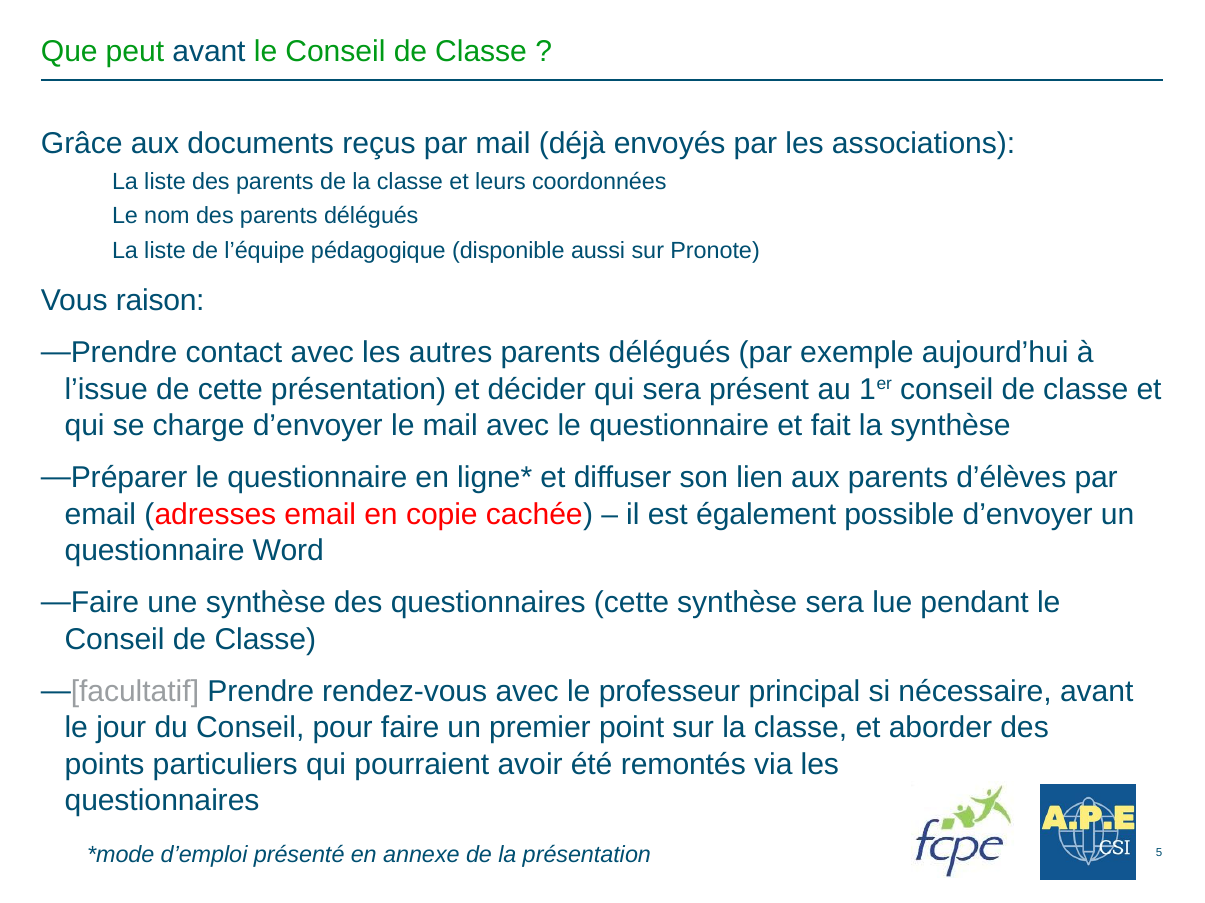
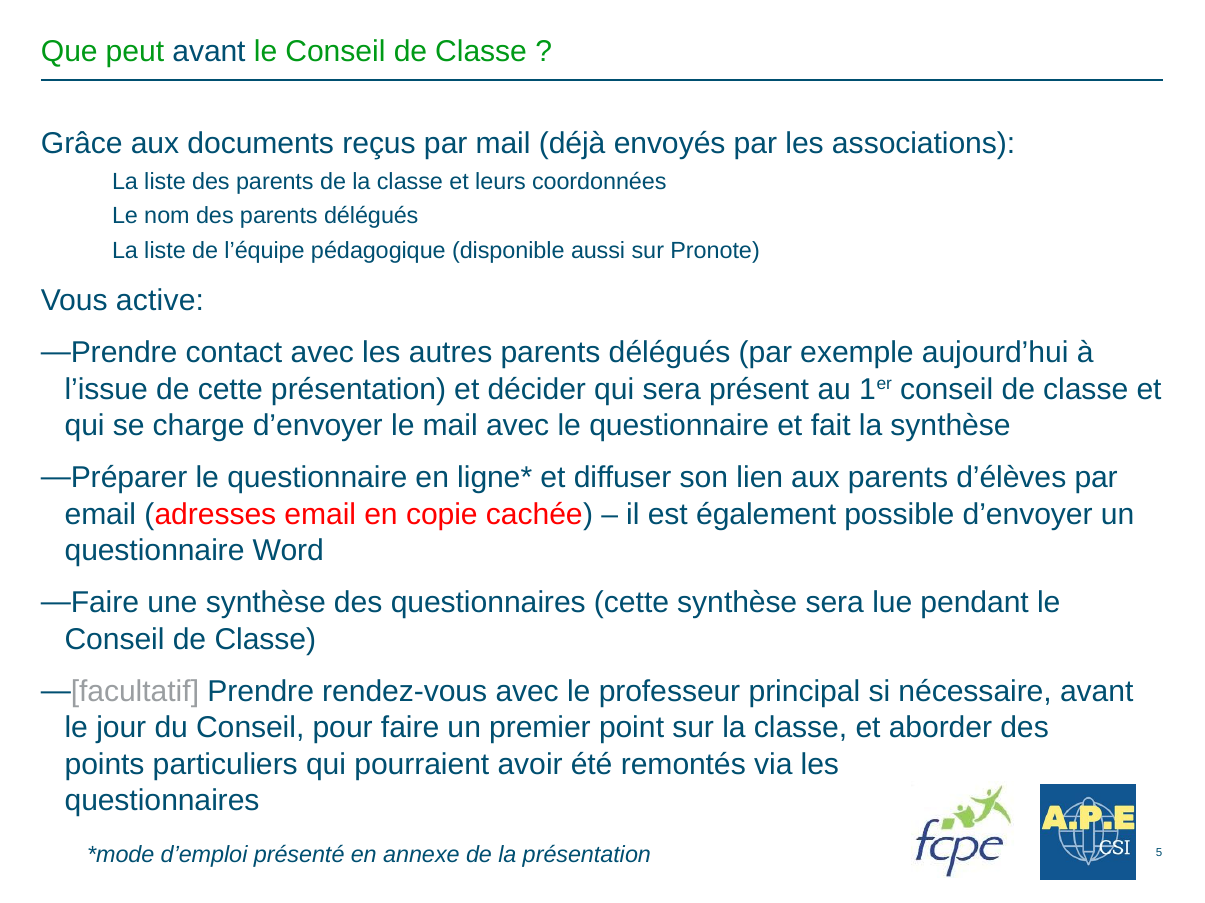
raison: raison -> active
